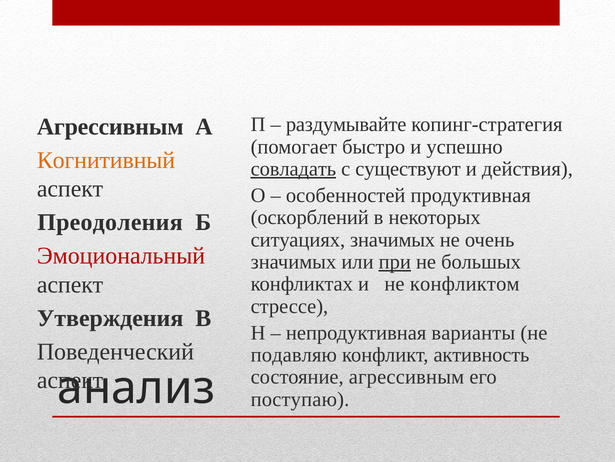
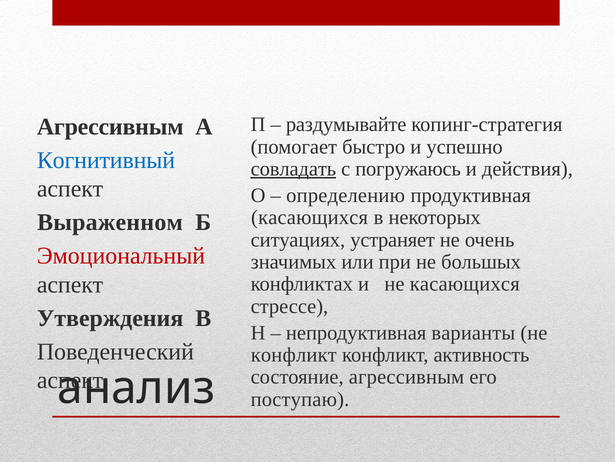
Когнитивный colour: orange -> blue
существуют: существуют -> погружаюсь
особенностей: особенностей -> определению
оскорблений at (310, 217): оскорблений -> касающихся
Преодоления: Преодоления -> Выраженном
ситуациях значимых: значимых -> устраняет
при underline: present -> none
не конфликтом: конфликтом -> касающихся
подавляю at (294, 354): подавляю -> конфликт
